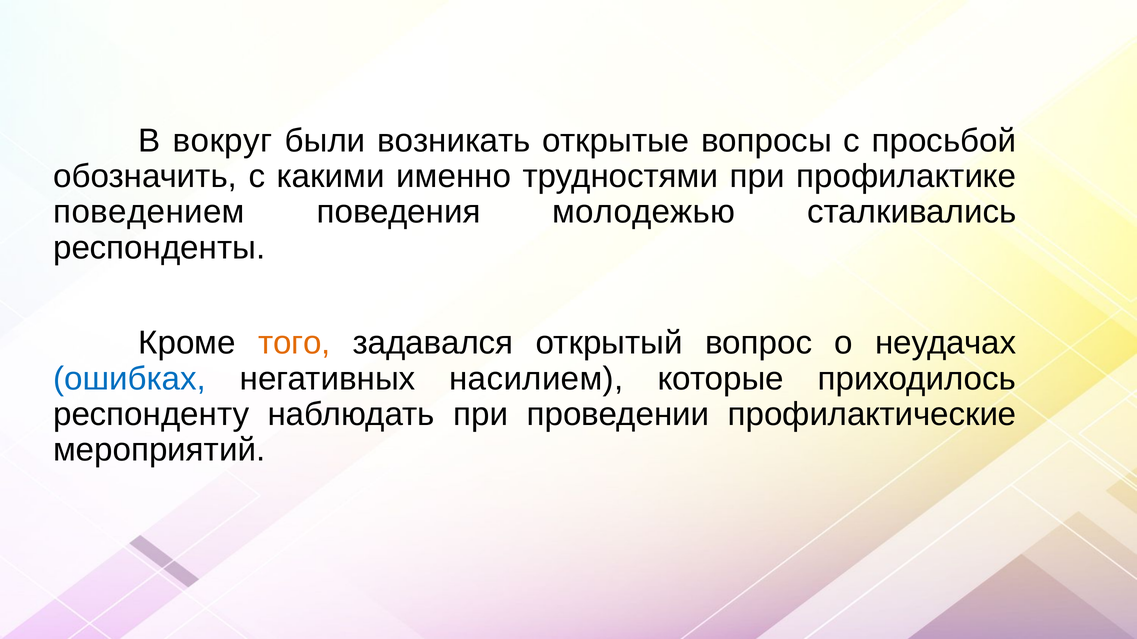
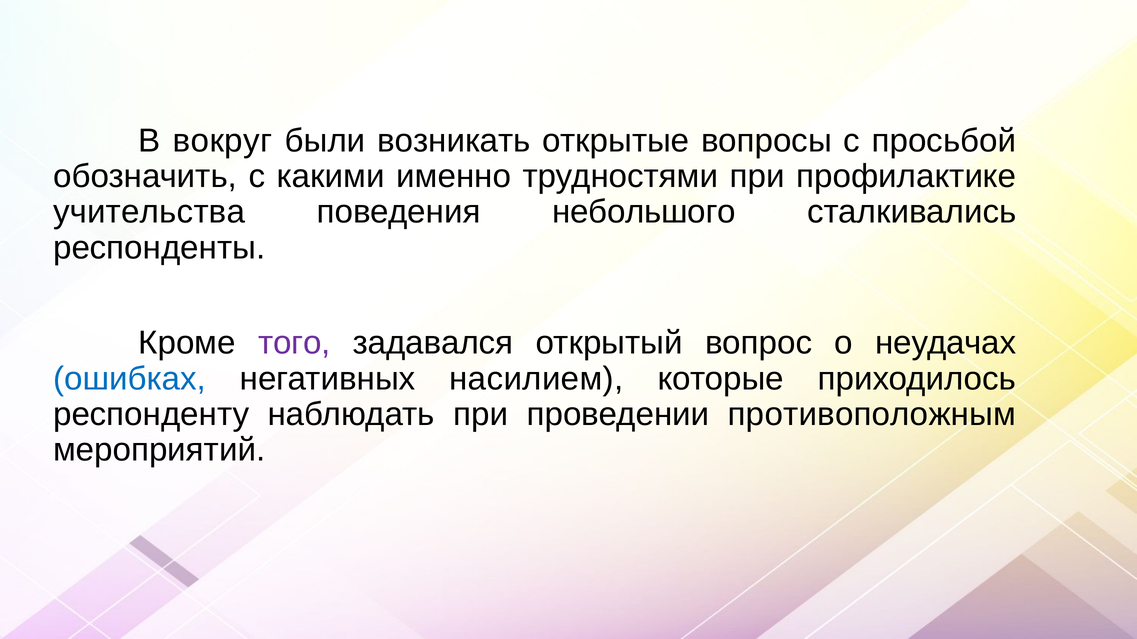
поведением: поведением -> учительства
молодежью: молодежью -> небольшого
того colour: orange -> purple
профилактические: профилактические -> противоположным
